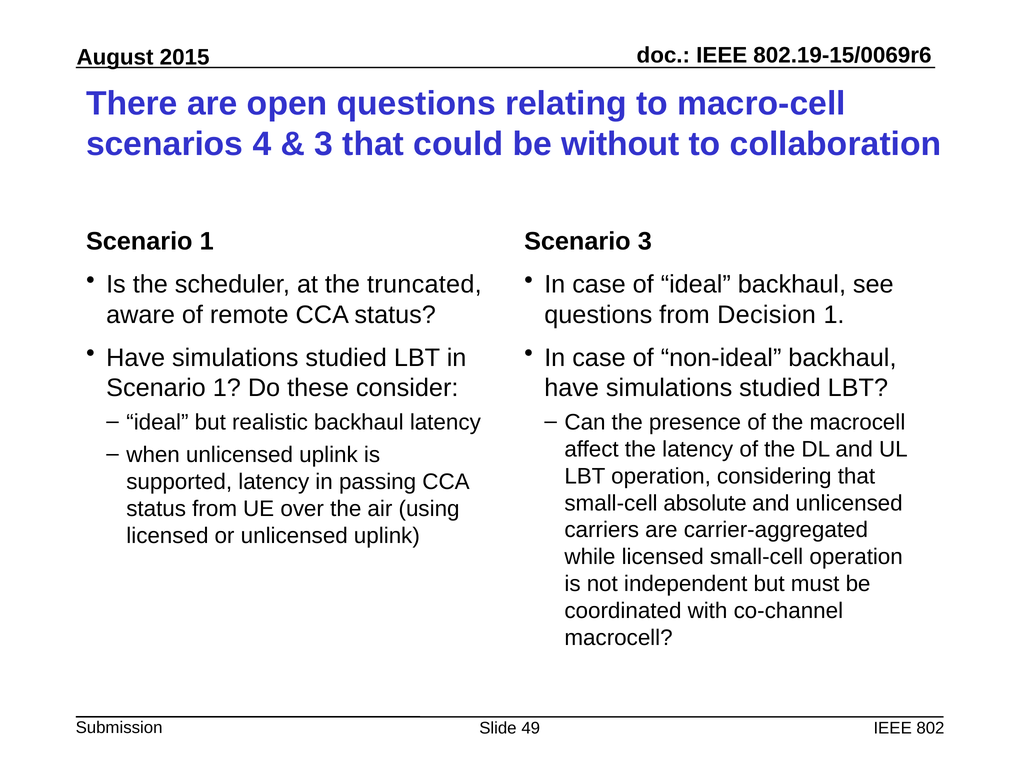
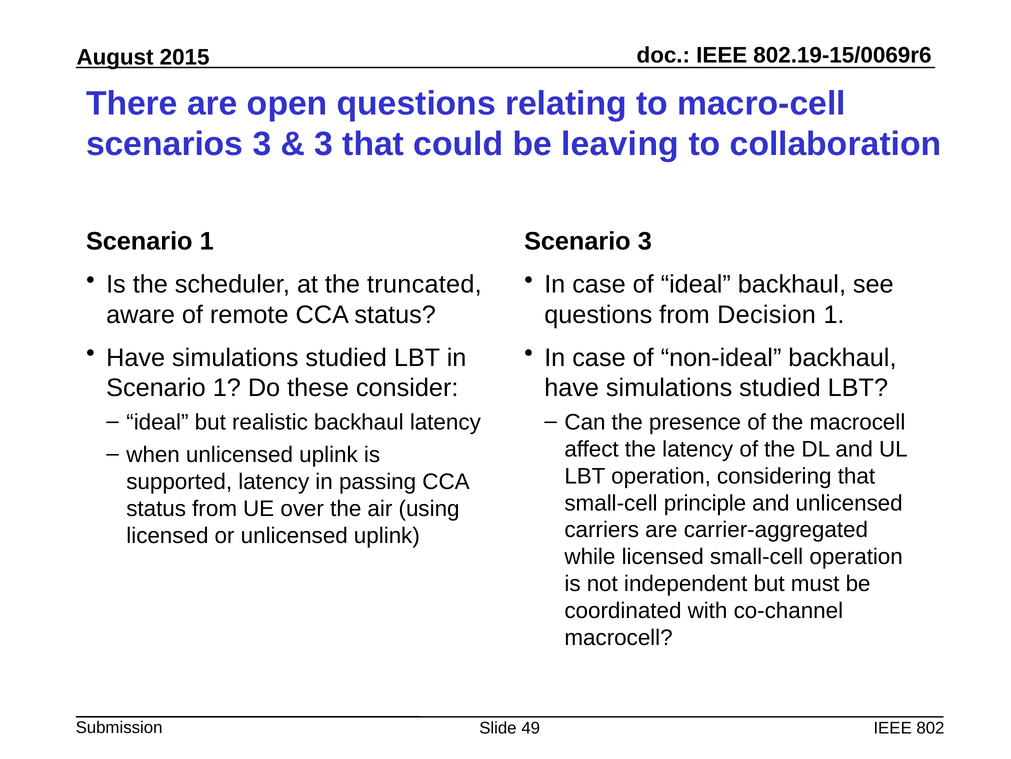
scenarios 4: 4 -> 3
without: without -> leaving
absolute: absolute -> principle
